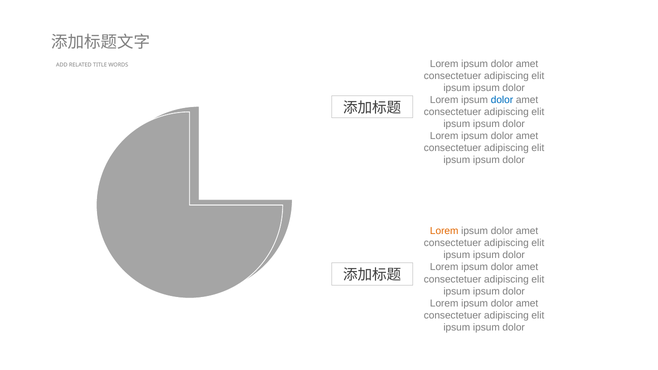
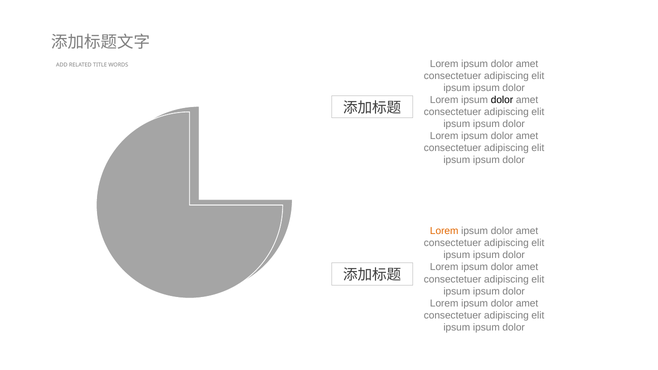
dolor at (502, 100) colour: blue -> black
